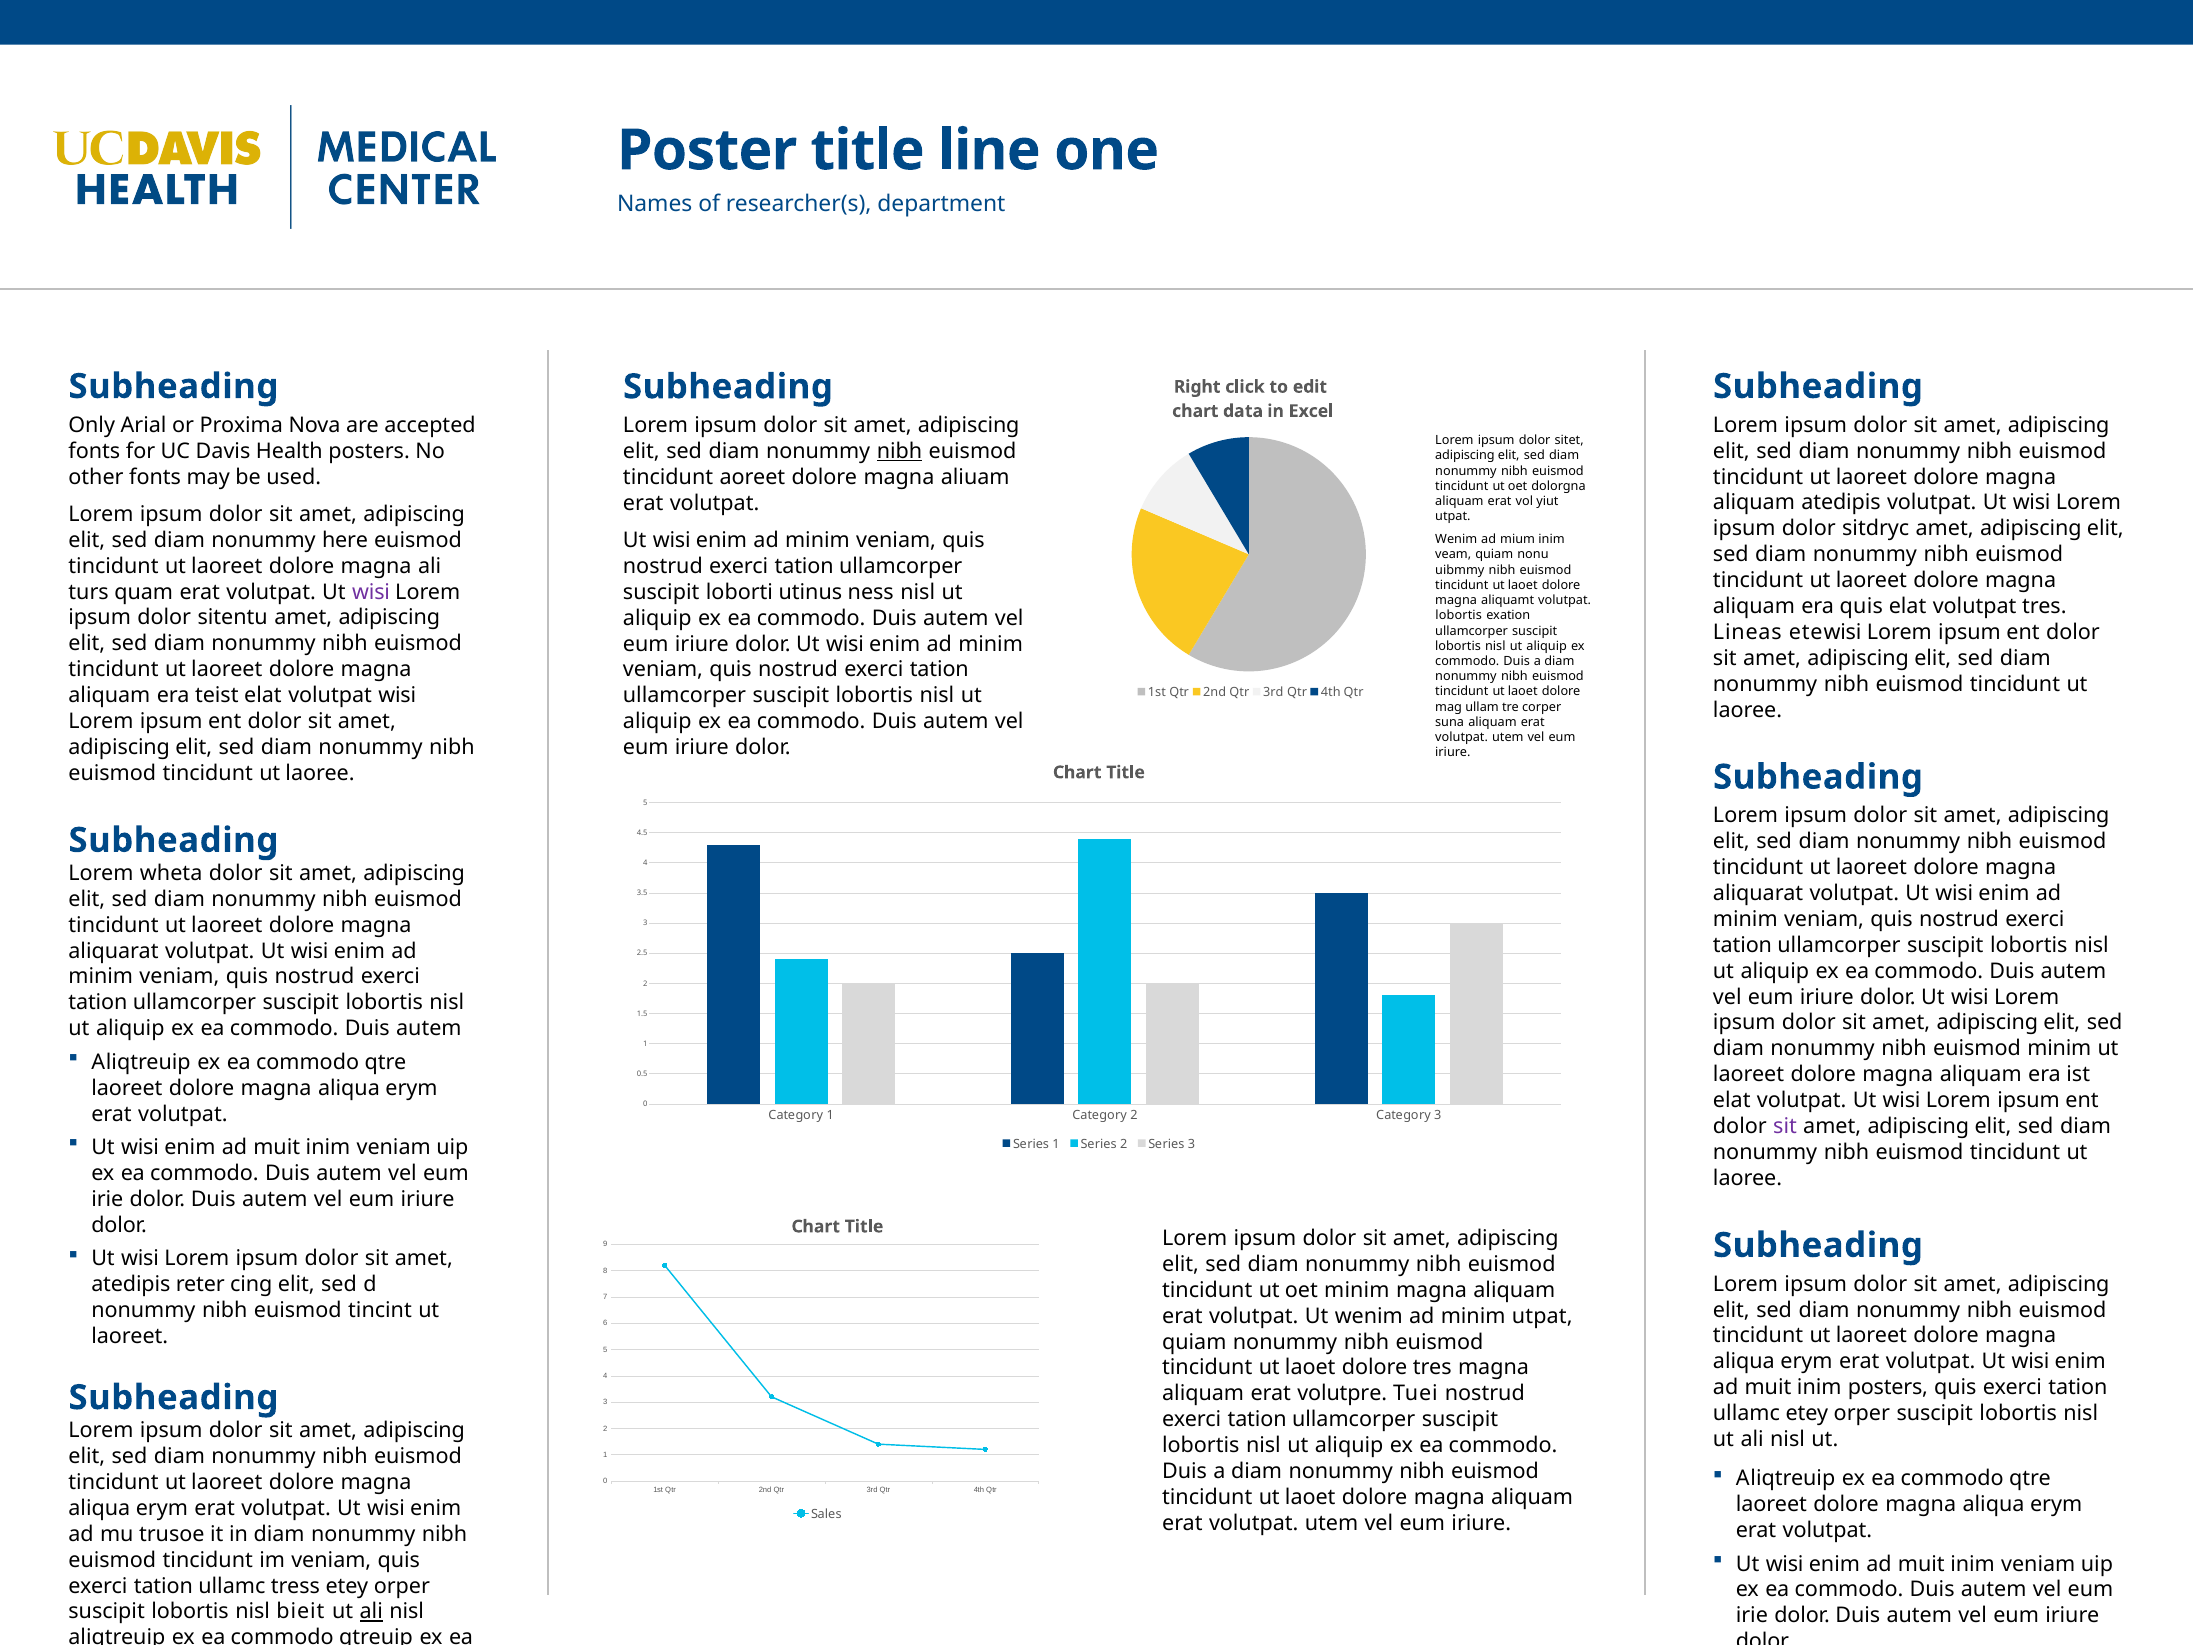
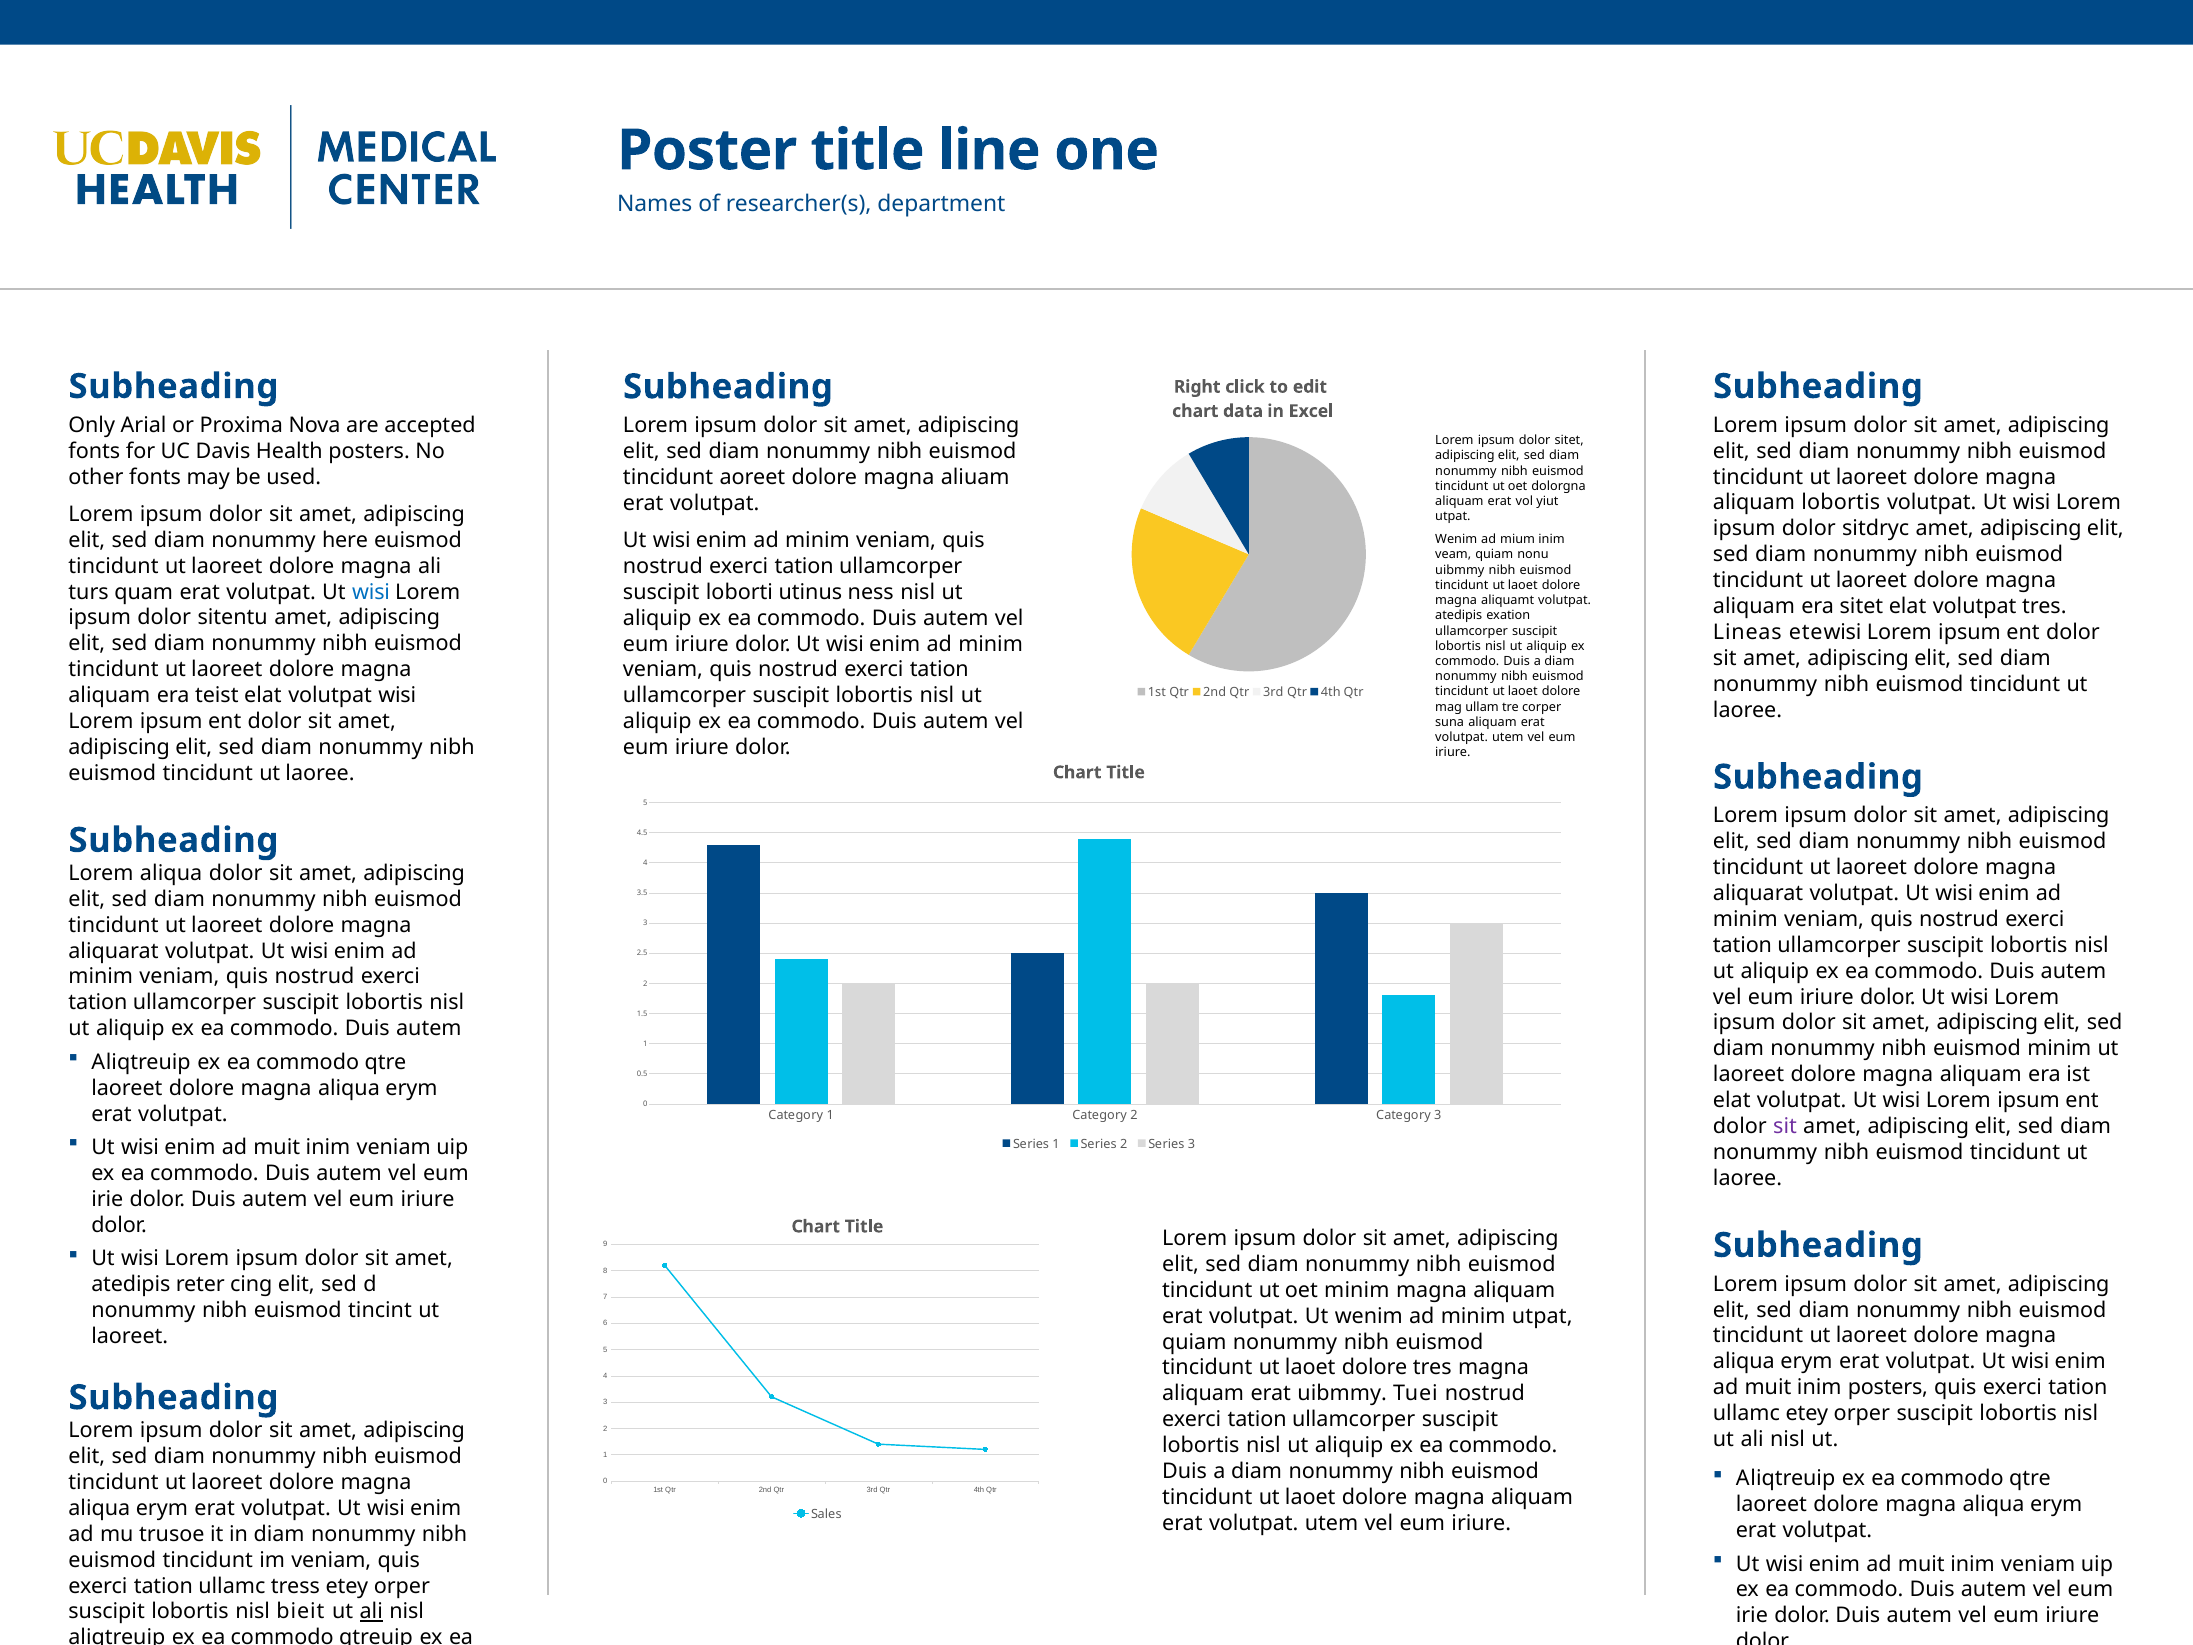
nibh at (900, 451) underline: present -> none
aliquam atedipis: atedipis -> lobortis
wisi at (371, 592) colour: purple -> blue
era quis: quis -> sitet
lobortis at (1459, 616): lobortis -> atedipis
Lorem wheta: wheta -> aliqua
erat volutpre: volutpre -> uibmmy
